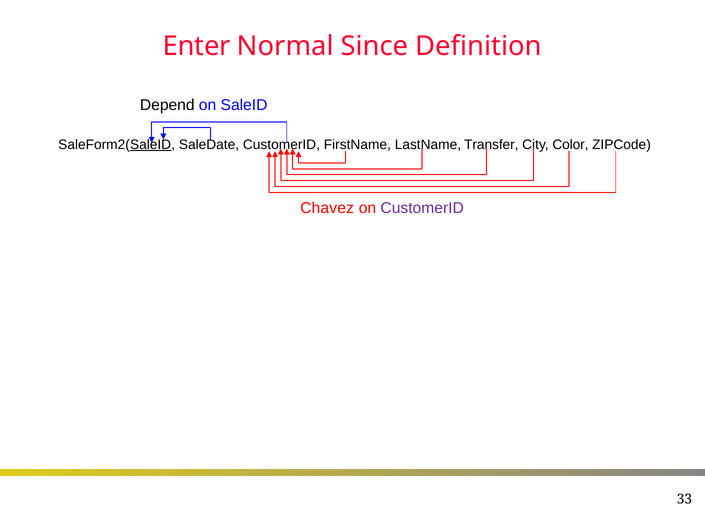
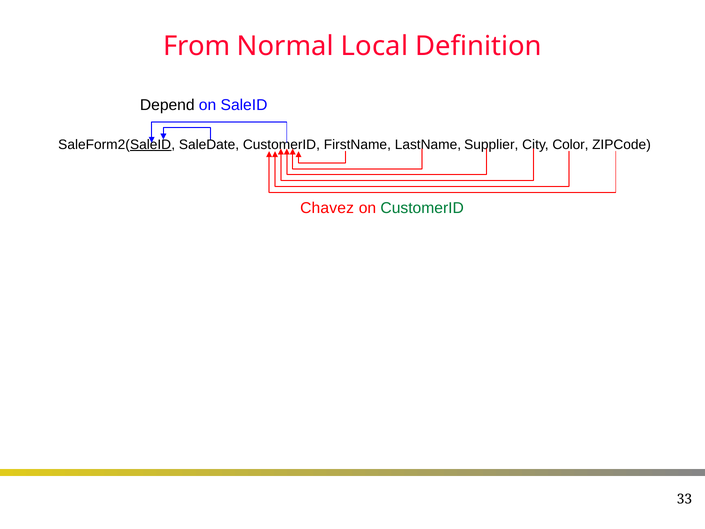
Enter: Enter -> From
Since: Since -> Local
Transfer: Transfer -> Supplier
CustomerID at (422, 208) colour: purple -> green
